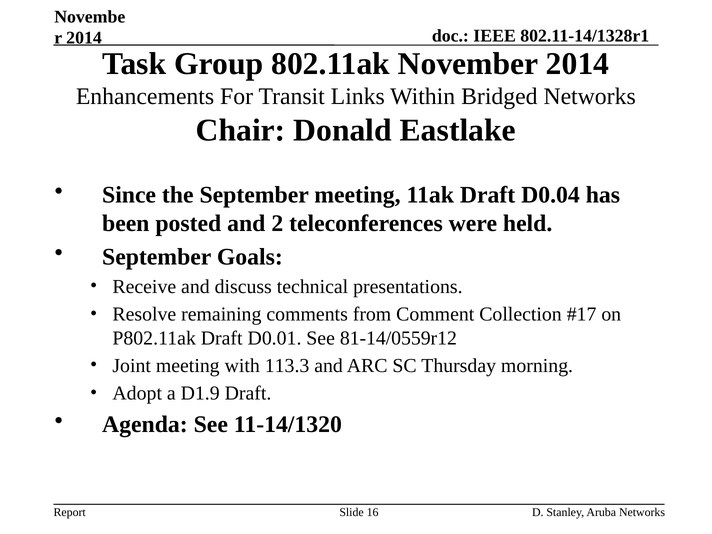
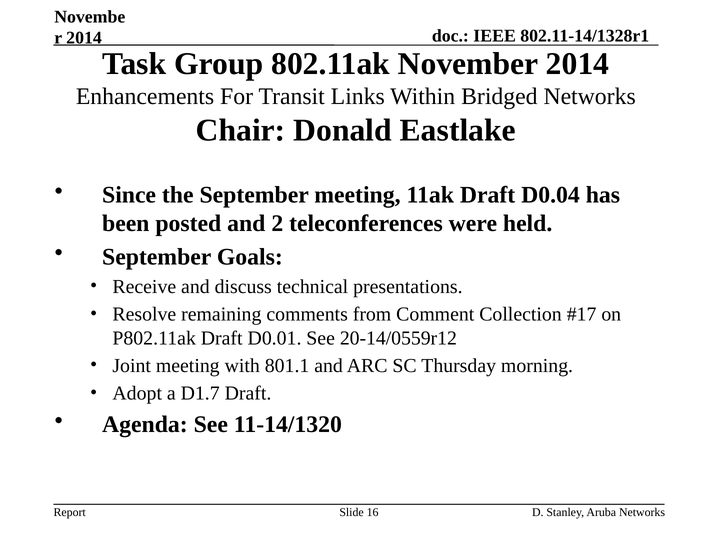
81-14/0559r12: 81-14/0559r12 -> 20-14/0559r12
113.3: 113.3 -> 801.1
D1.9: D1.9 -> D1.7
